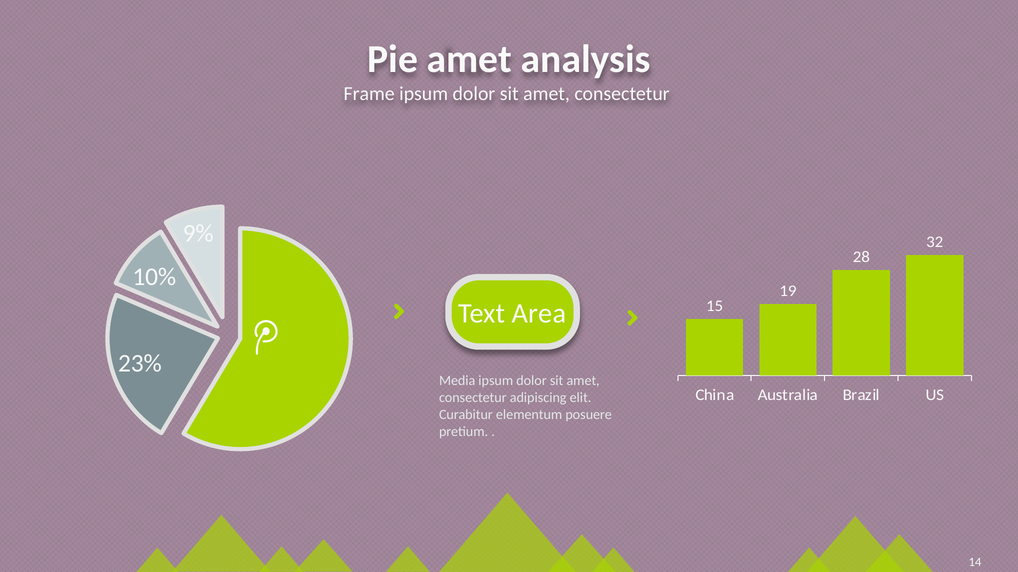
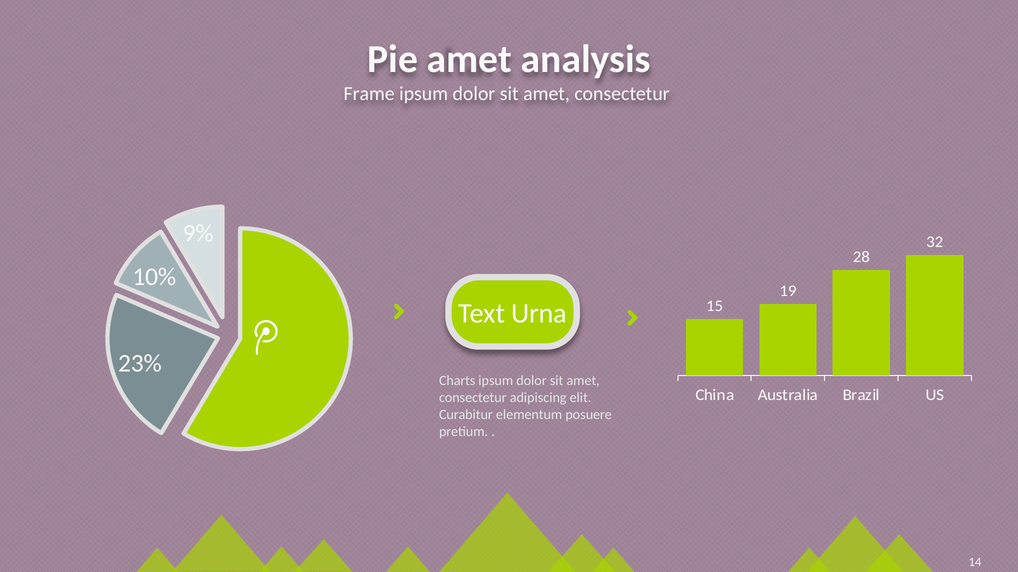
Area: Area -> Urna
Media: Media -> Charts
